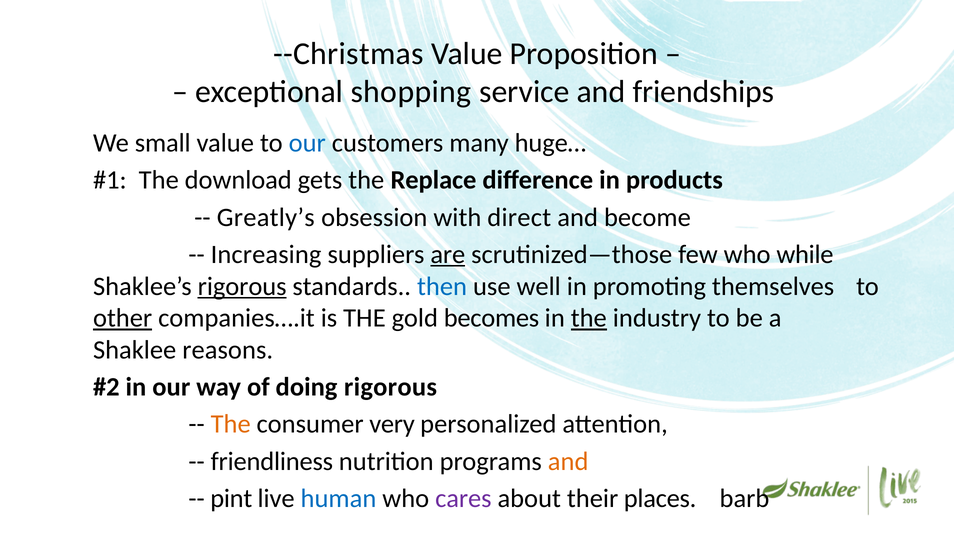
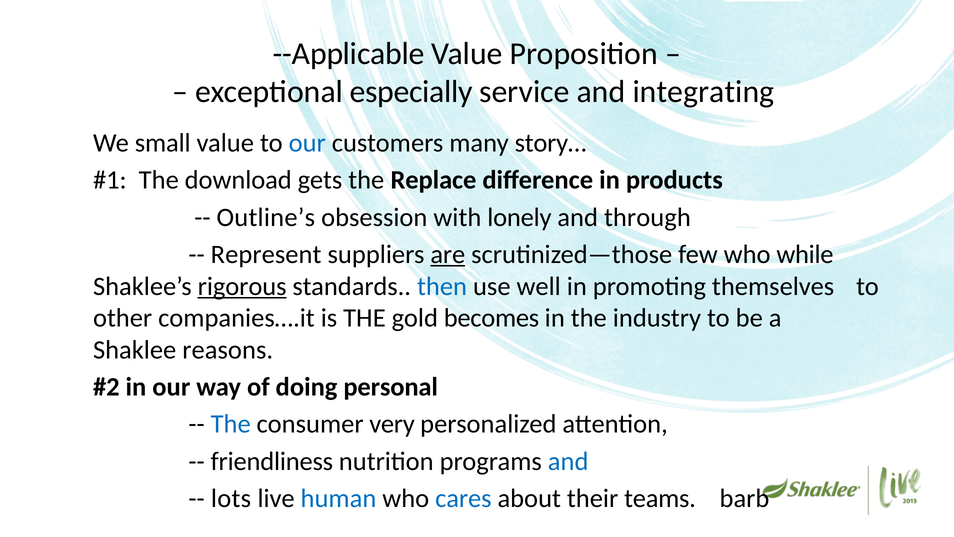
--Christmas: --Christmas -> --Applicable
shopping: shopping -> especially
friendships: friendships -> integrating
huge…: huge… -> story…
Greatly’s: Greatly’s -> Outline’s
direct: direct -> lonely
become: become -> through
Increasing: Increasing -> Represent
other underline: present -> none
the at (589, 318) underline: present -> none
doing rigorous: rigorous -> personal
The at (231, 424) colour: orange -> blue
and at (568, 461) colour: orange -> blue
pint: pint -> lots
cares colour: purple -> blue
places: places -> teams
